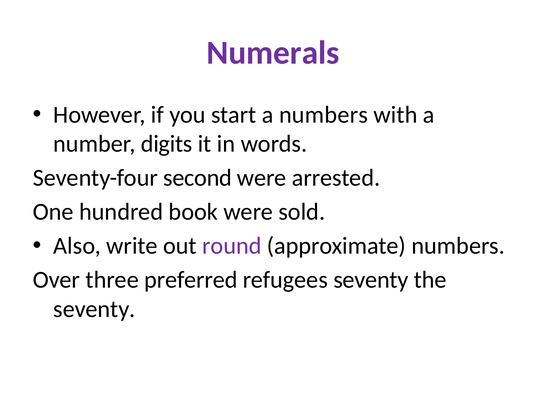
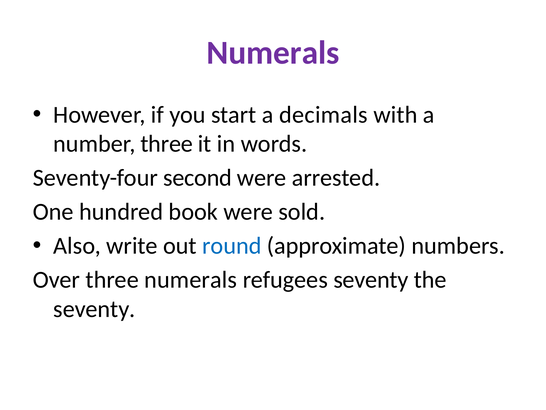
a numbers: numbers -> decimals
number digits: digits -> three
round colour: purple -> blue
three preferred: preferred -> numerals
